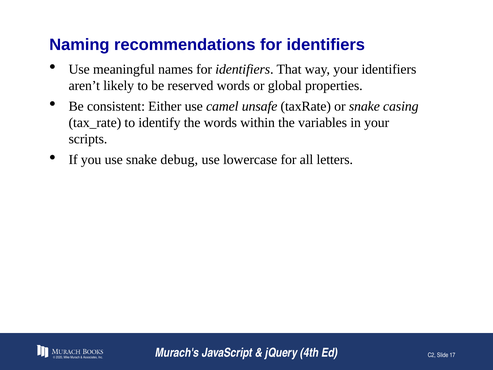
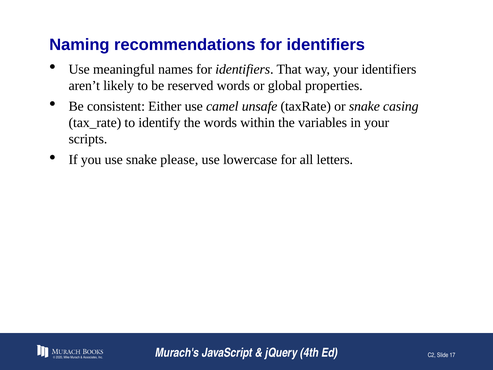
debug: debug -> please
